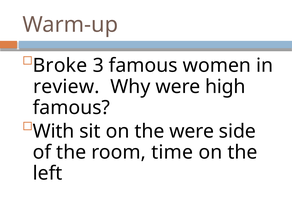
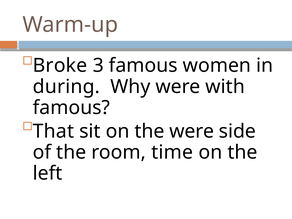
review: review -> during
high: high -> with
With: With -> That
